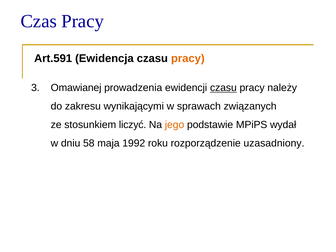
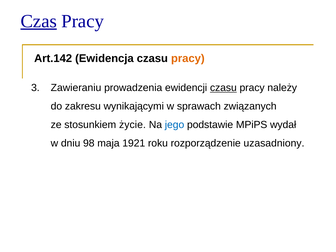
Czas underline: none -> present
Art.591: Art.591 -> Art.142
Omawianej: Omawianej -> Zawieraniu
liczyć: liczyć -> życie
jego colour: orange -> blue
58: 58 -> 98
1992: 1992 -> 1921
